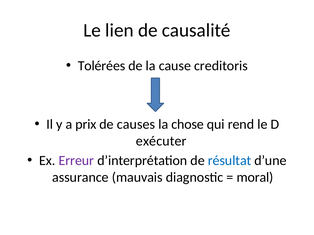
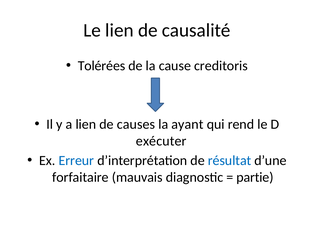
a prix: prix -> lien
chose: chose -> ayant
Erreur colour: purple -> blue
assurance: assurance -> forfaitaire
moral: moral -> partie
